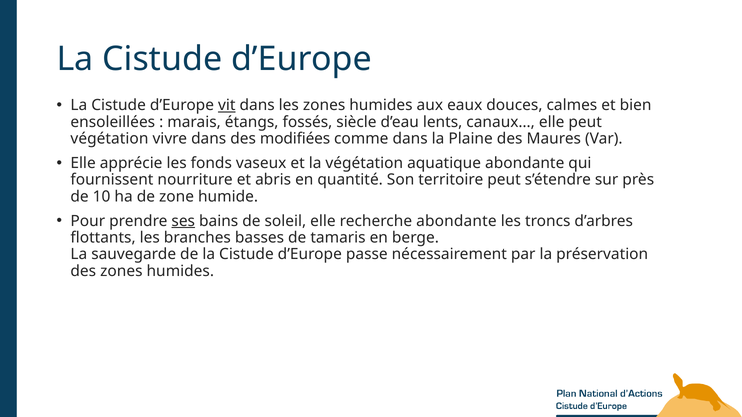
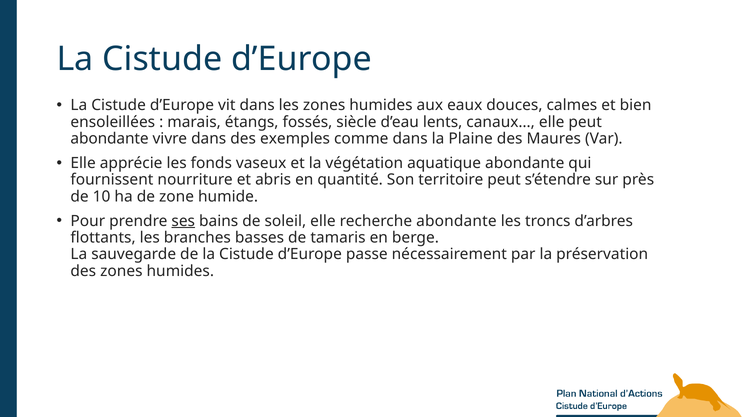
vit underline: present -> none
végétation at (109, 139): végétation -> abondante
modifiées: modifiées -> exemples
